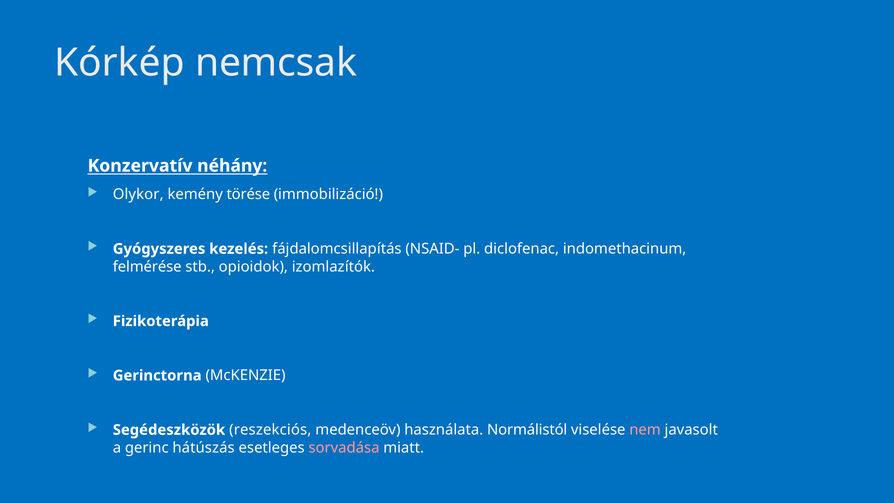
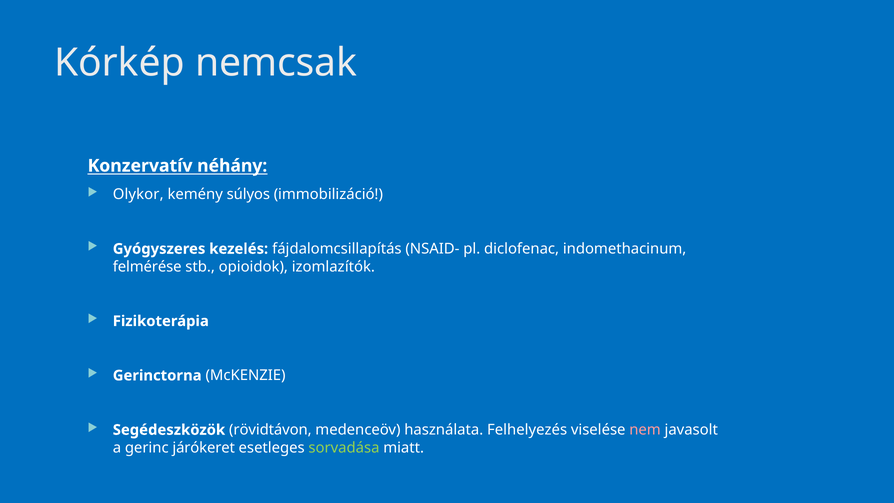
törése: törése -> súlyos
reszekciós: reszekciós -> rövidtávon
Normálistól: Normálistól -> Felhelyezés
hátúszás: hátúszás -> járókeret
sorvadása colour: pink -> light green
